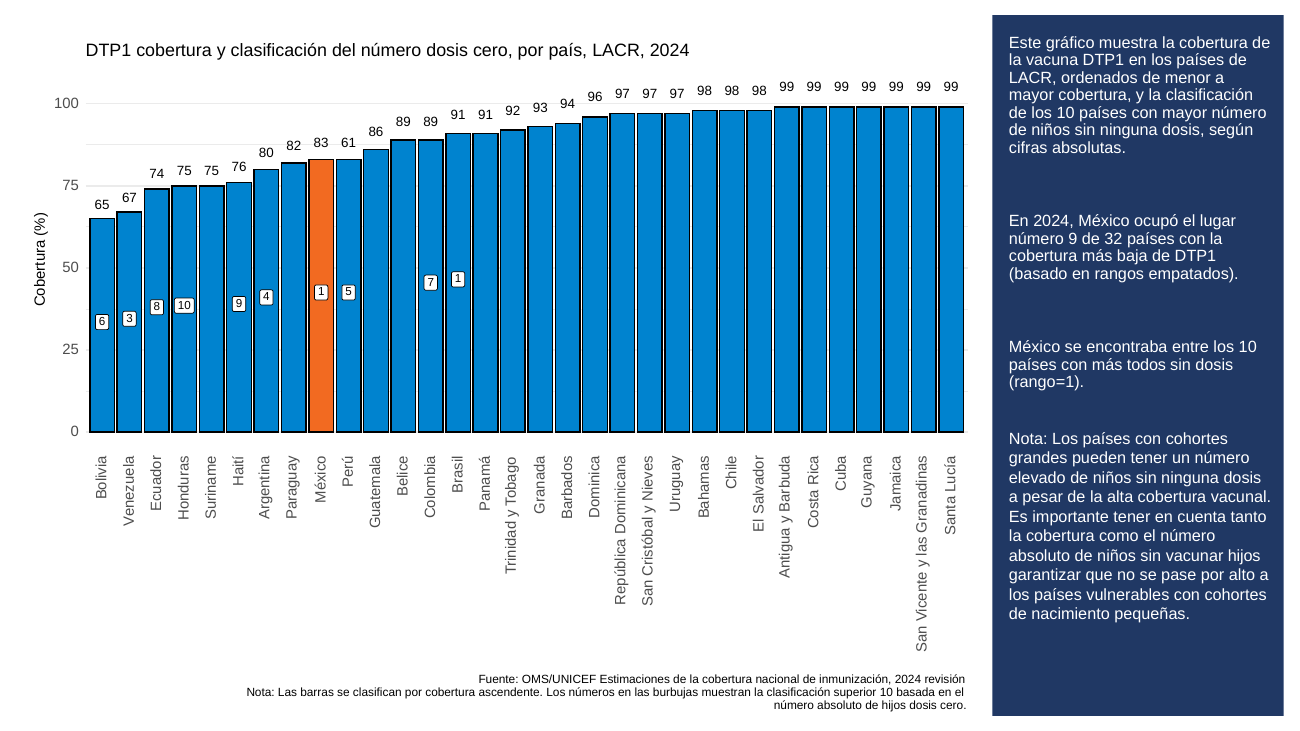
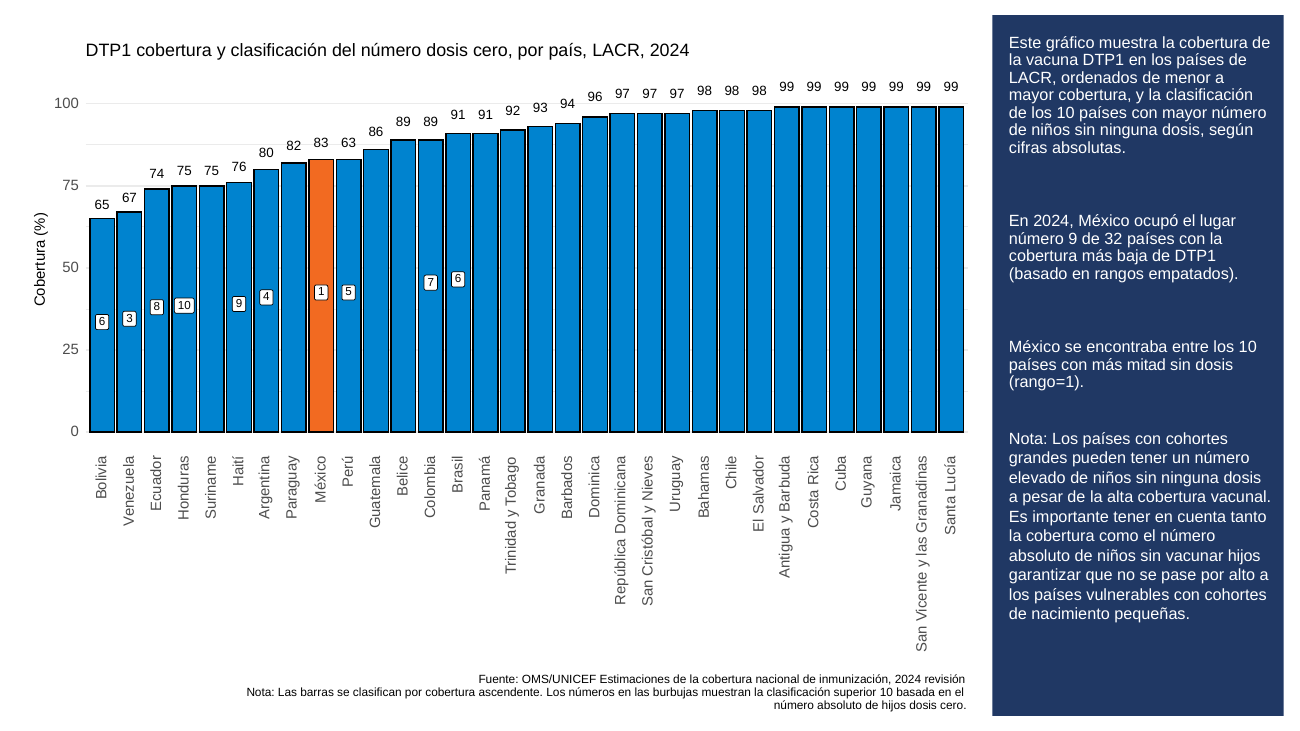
61: 61 -> 63
7 1: 1 -> 6
todos: todos -> mitad
